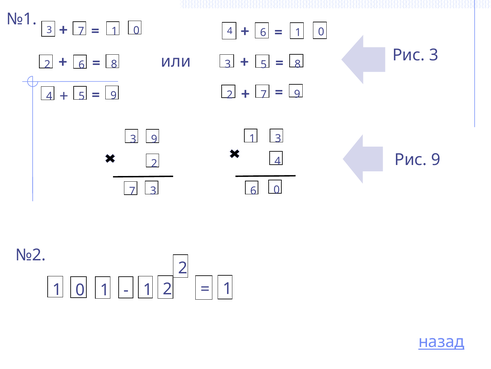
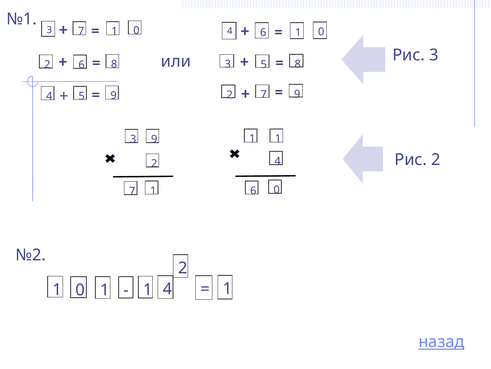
3 at (278, 138): 3 -> 1
Рис 9: 9 -> 2
3 at (153, 190): 3 -> 1
2 at (167, 289): 2 -> 4
